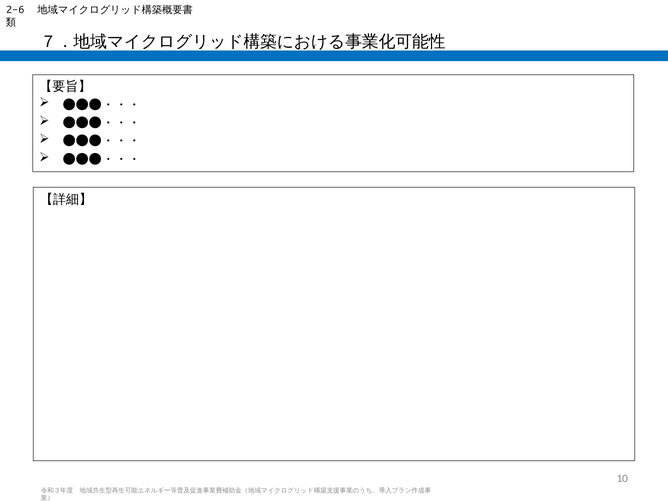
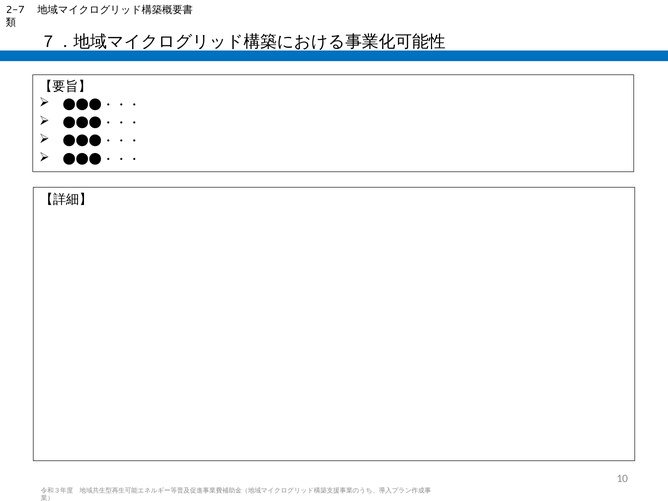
2-6: 2-6 -> 2-7
